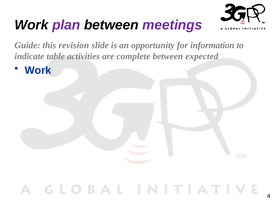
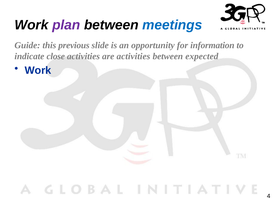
meetings colour: purple -> blue
revision: revision -> previous
table: table -> close
are complete: complete -> activities
